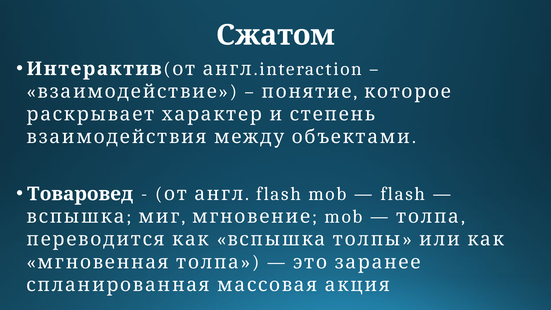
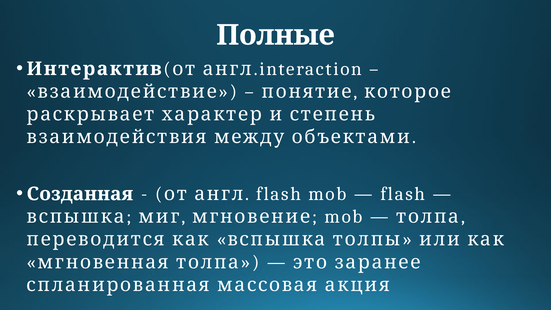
Сжатом: Сжатом -> Полные
Товаровед: Товаровед -> Созданная
